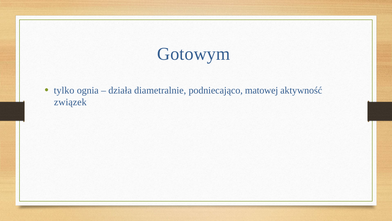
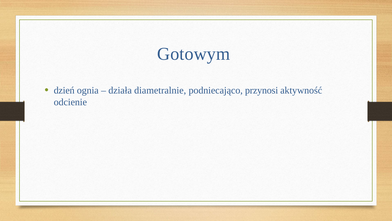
tylko: tylko -> dzień
matowej: matowej -> przynosi
związek: związek -> odcienie
